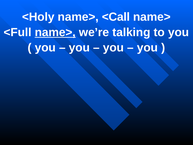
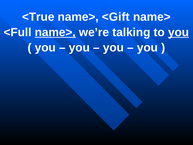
<Holy: <Holy -> <True
<Call: <Call -> <Gift
you at (179, 32) underline: none -> present
